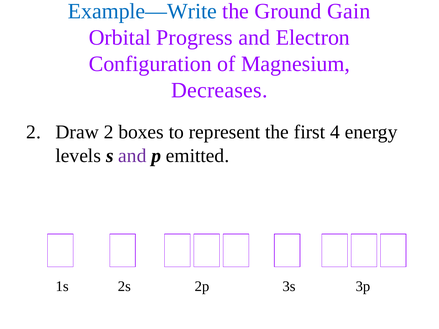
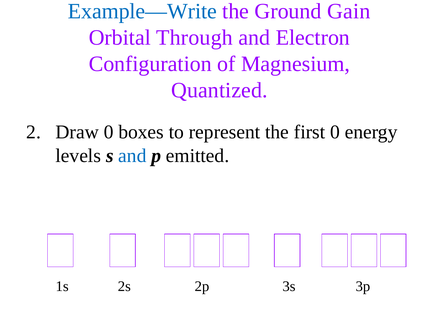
Progress: Progress -> Through
Decreases: Decreases -> Quantized
Draw 2: 2 -> 0
first 4: 4 -> 0
and at (132, 156) colour: purple -> blue
